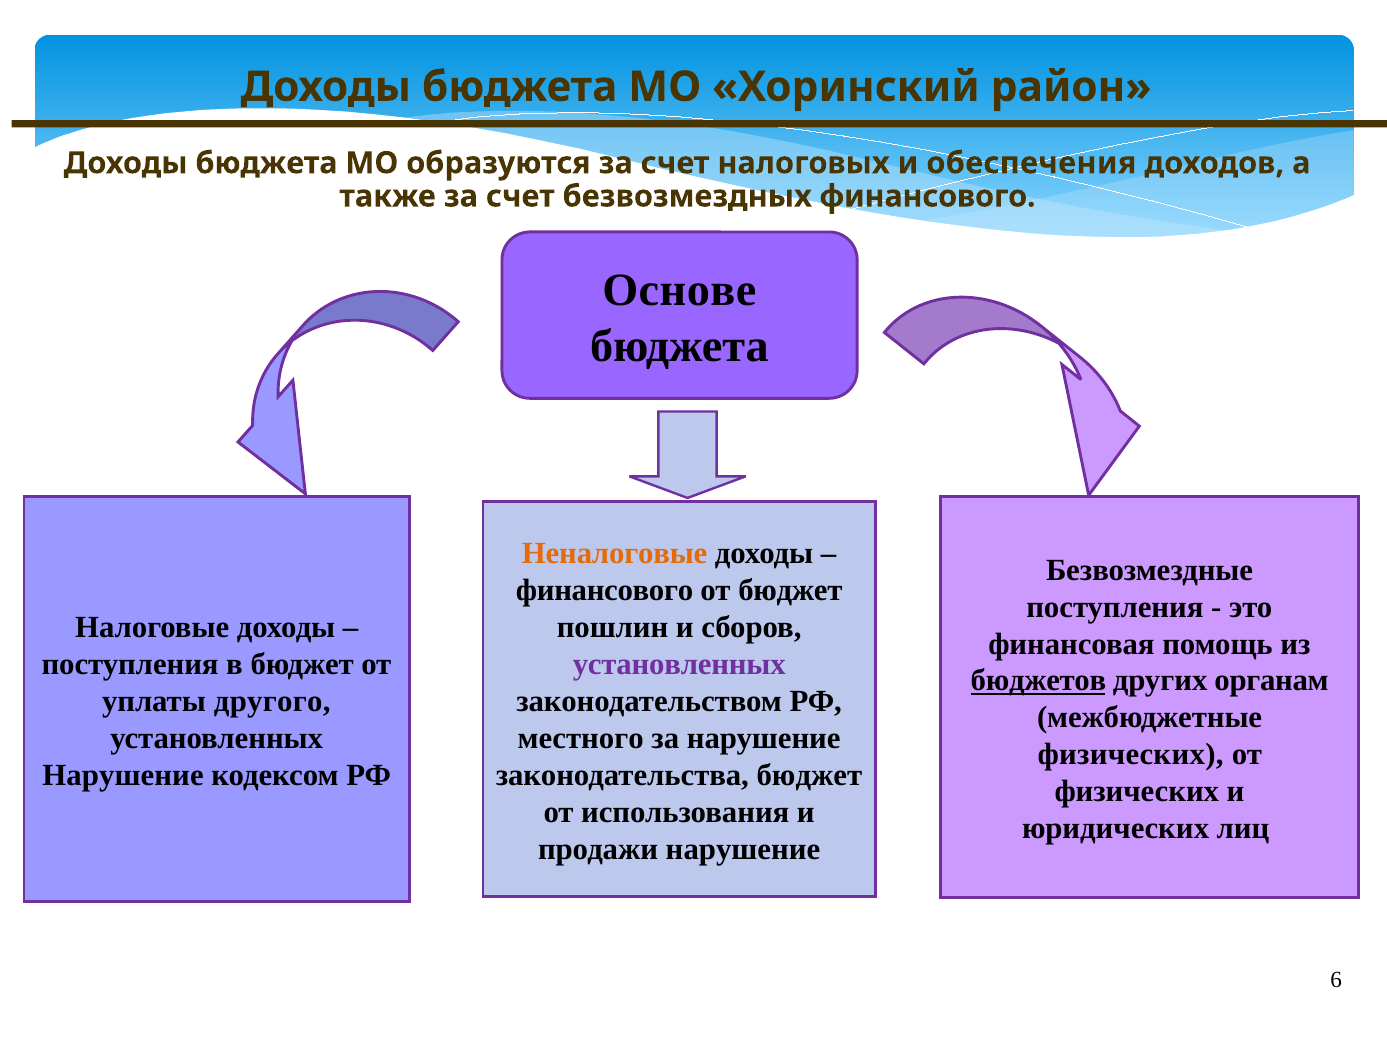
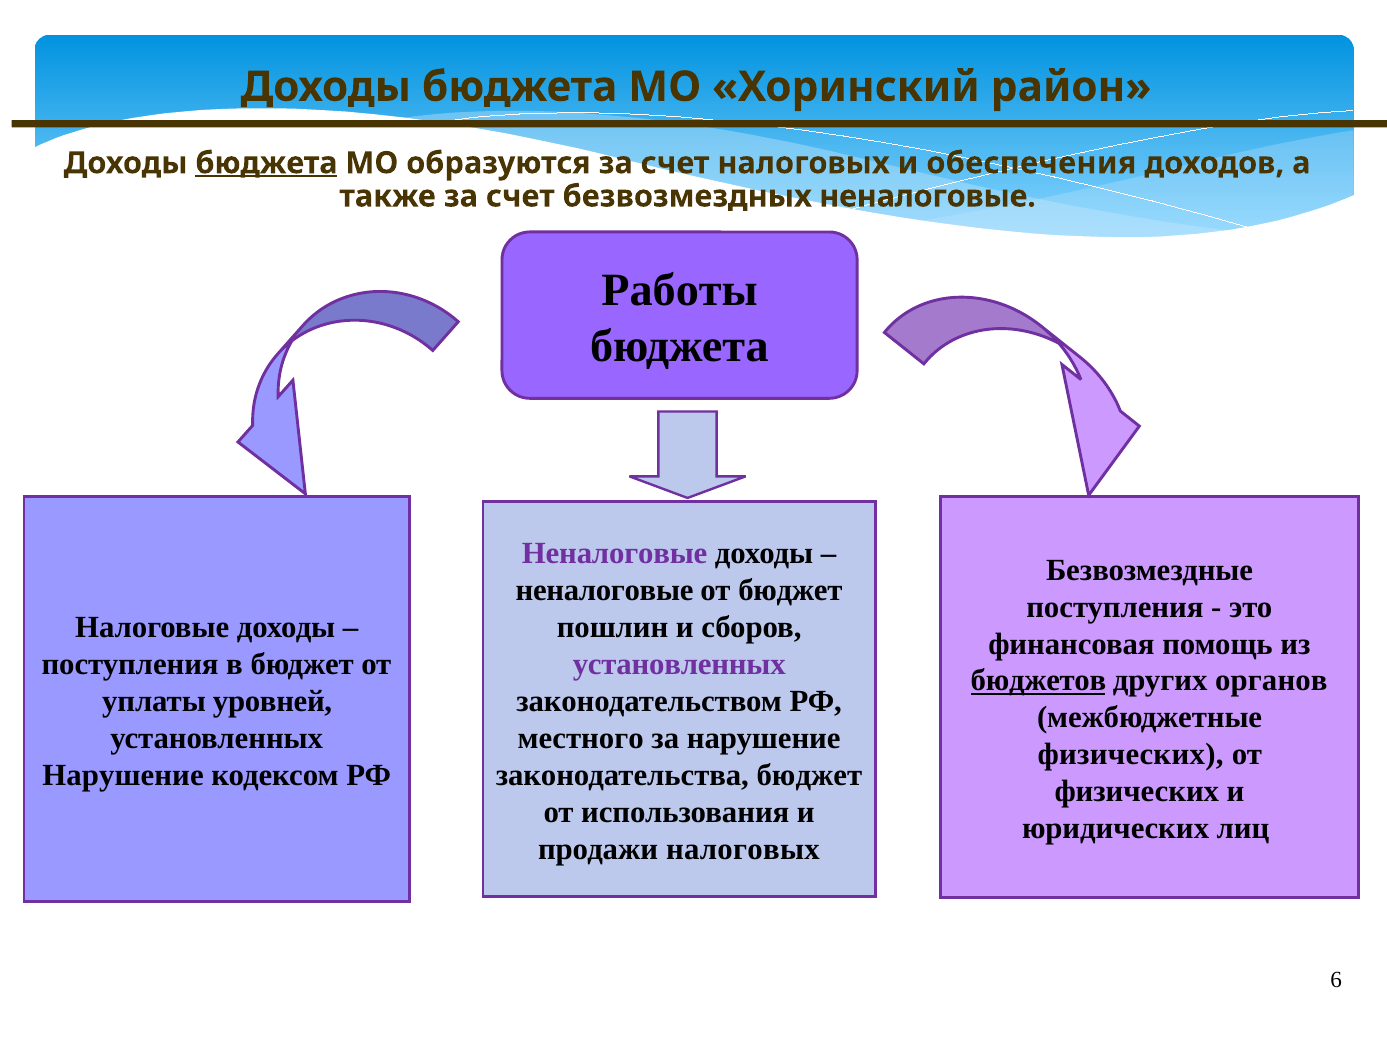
бюджета at (267, 163) underline: none -> present
безвозмездных финансового: финансового -> неналоговые
Основе: Основе -> Работы
Неналоговые at (615, 554) colour: orange -> purple
финансового at (605, 591): финансового -> неналоговые
органам: органам -> органов
другого: другого -> уровней
продажи нарушение: нарушение -> налоговых
